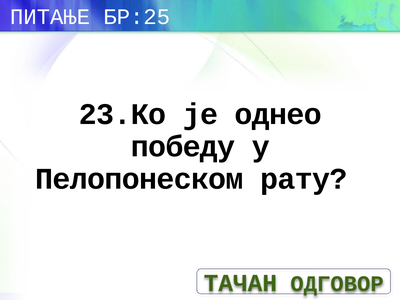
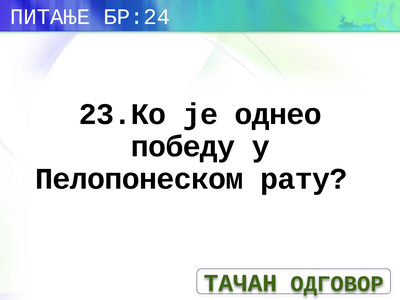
БР:25: БР:25 -> БР:24
